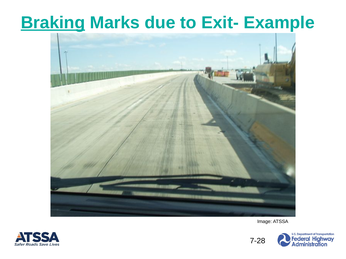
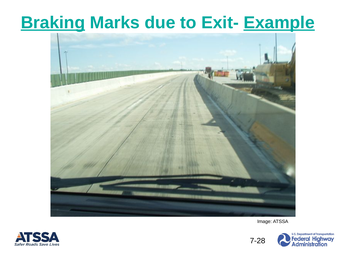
Example underline: none -> present
